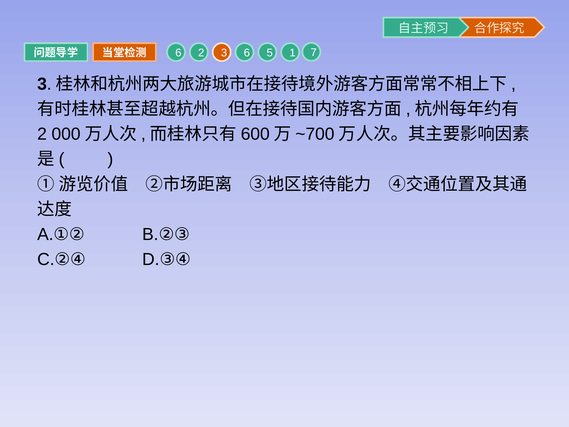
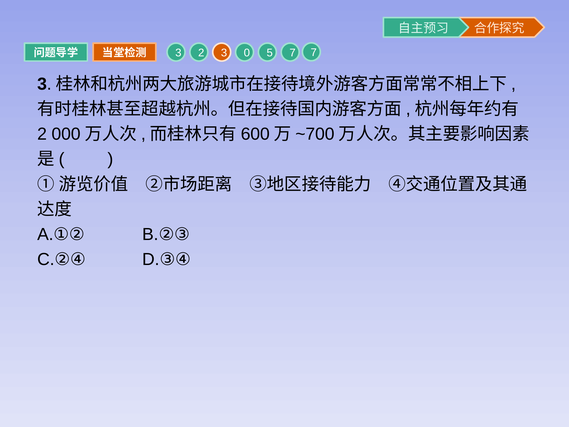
6 at (178, 53): 6 -> 3
3 6: 6 -> 0
5 1: 1 -> 7
